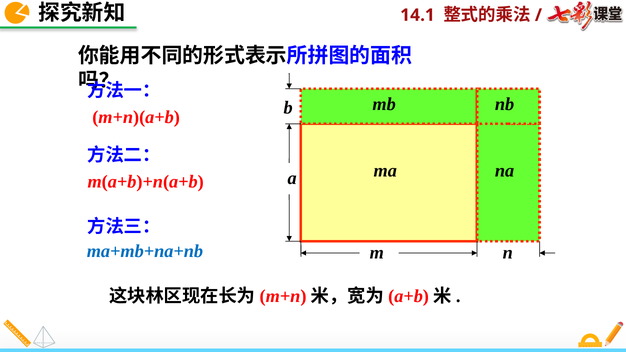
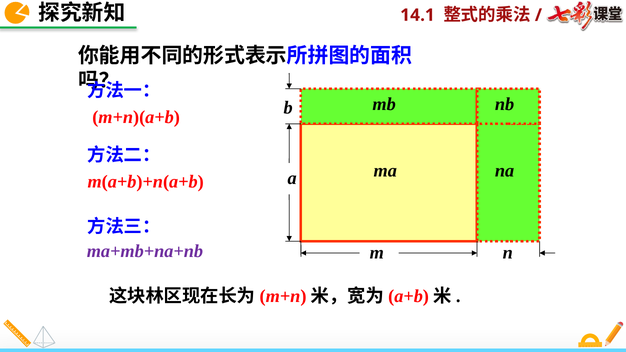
ma+mb+na+nb colour: blue -> purple
